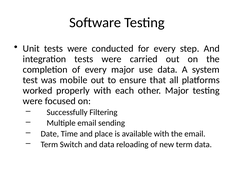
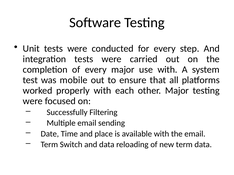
use data: data -> with
